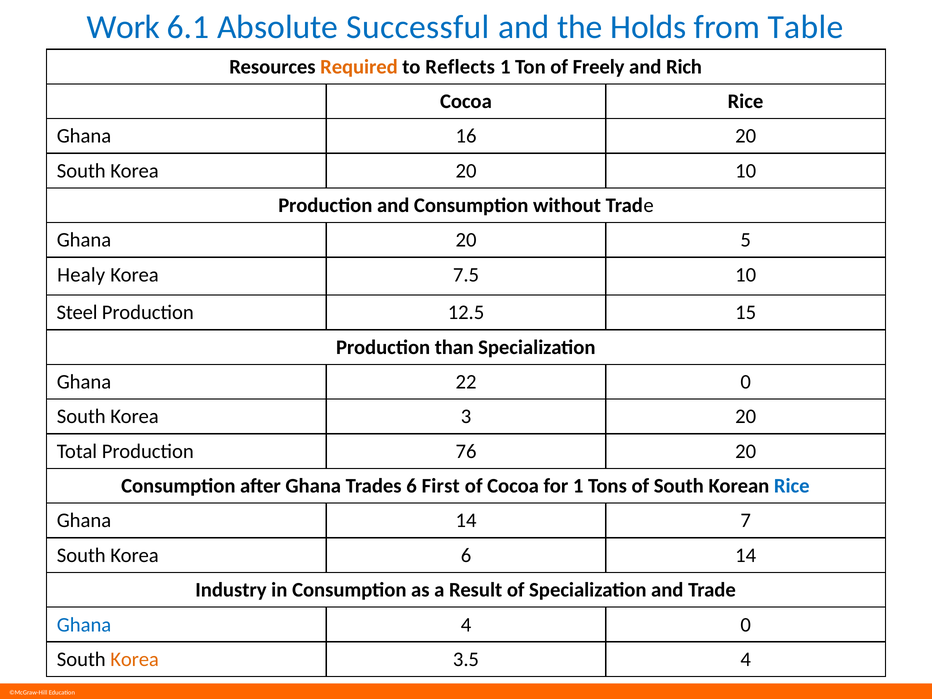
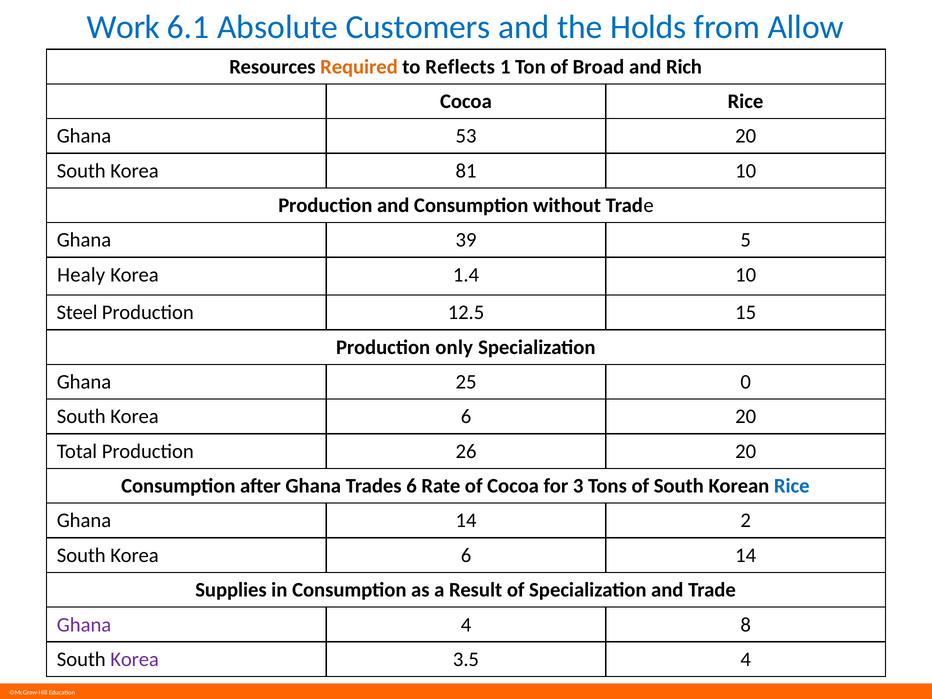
Successful: Successful -> Customers
Table: Table -> Allow
Freely: Freely -> Broad
16: 16 -> 53
Korea 20: 20 -> 81
Ghana 20: 20 -> 39
7.5: 7.5 -> 1.4
than: than -> only
22: 22 -> 25
3 at (466, 417): 3 -> 6
76: 76 -> 26
First: First -> Rate
for 1: 1 -> 3
7: 7 -> 2
Industry: Industry -> Supplies
Ghana at (84, 625) colour: blue -> purple
4 0: 0 -> 8
Korea at (135, 659) colour: orange -> purple
